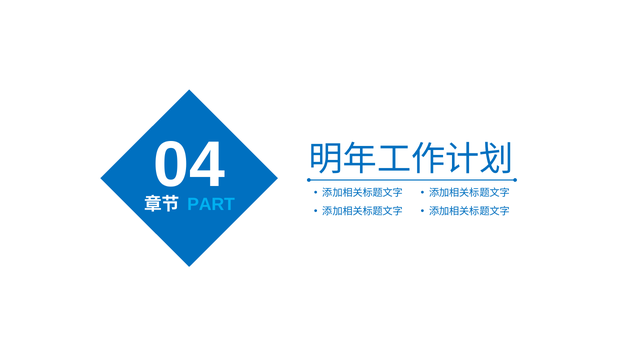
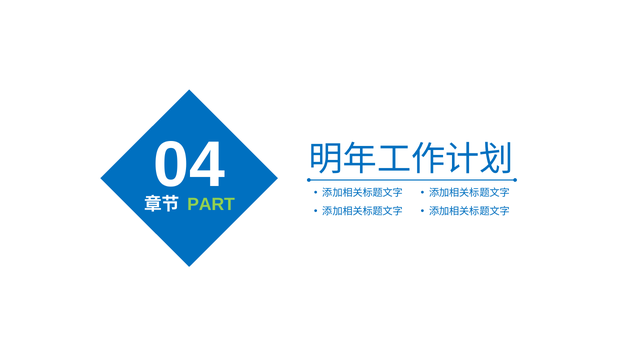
PART colour: light blue -> light green
